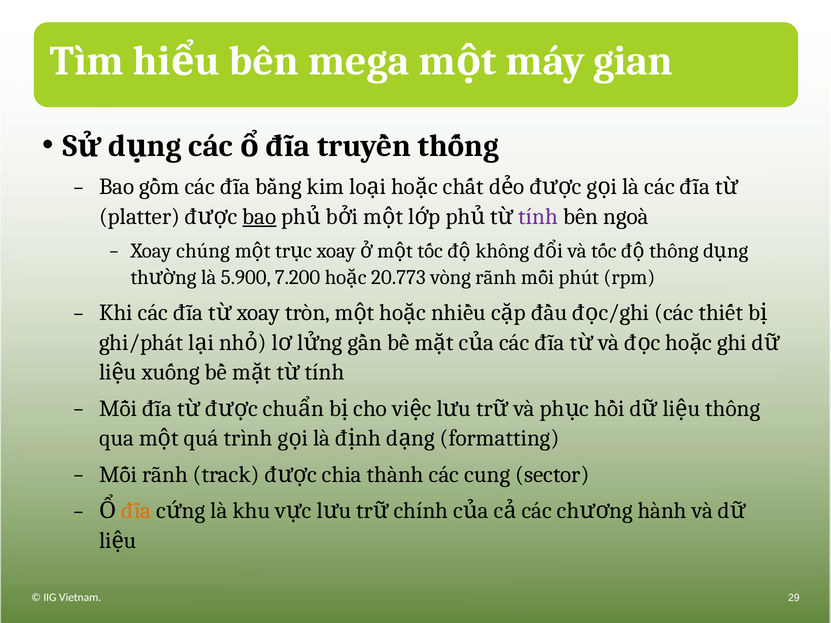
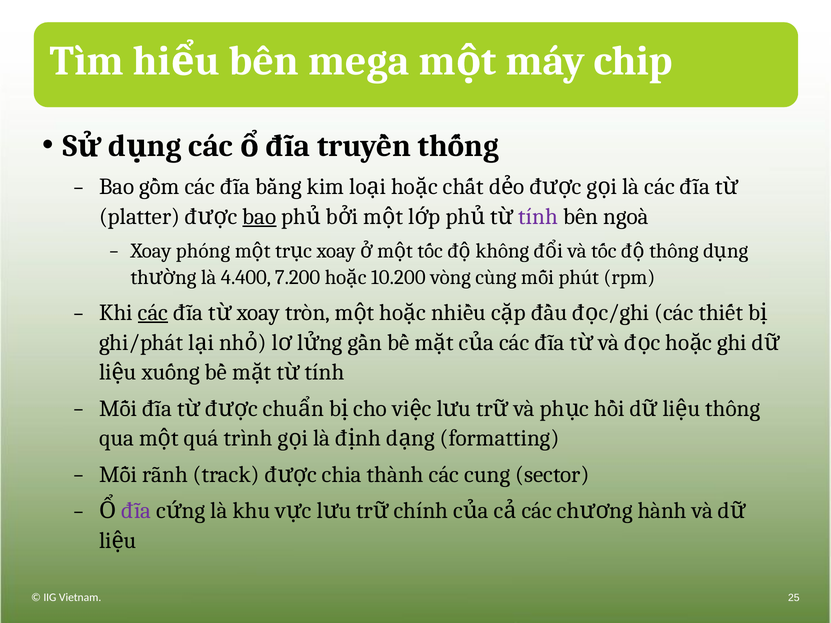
gian: gian -> chip
chúng: chúng -> phóng
5.900: 5.900 -> 4.400
20.773: 20.773 -> 10.200
vòng rãnh: rãnh -> cùng
các at (153, 313) underline: none -> present
đĩa at (136, 511) colour: orange -> purple
29: 29 -> 25
